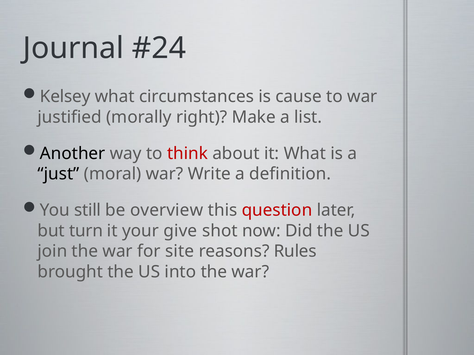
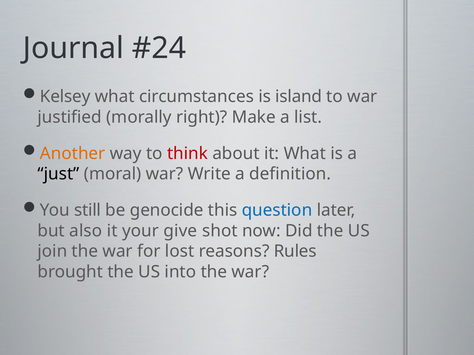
cause: cause -> island
Another colour: black -> orange
overview: overview -> genocide
question colour: red -> blue
turn: turn -> also
site: site -> lost
